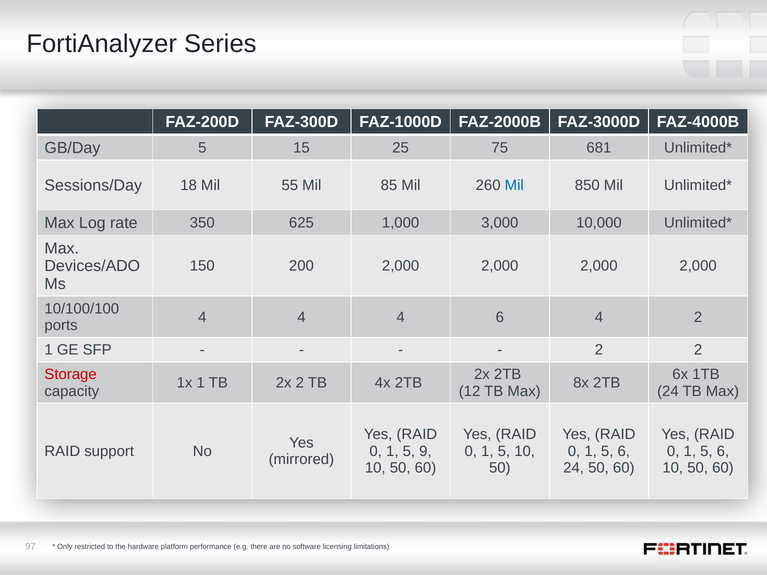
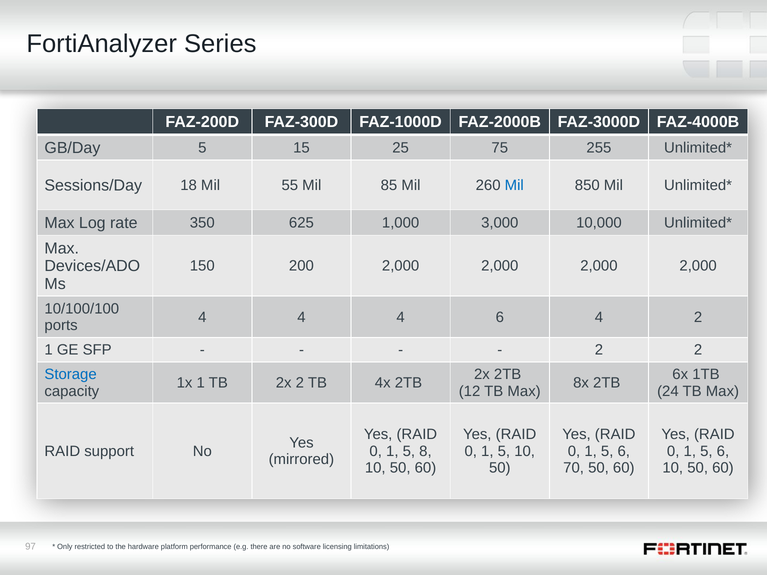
681: 681 -> 255
Storage colour: red -> blue
9: 9 -> 8
24 at (574, 468): 24 -> 70
